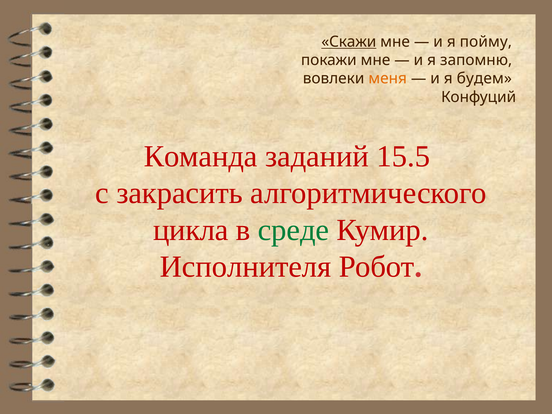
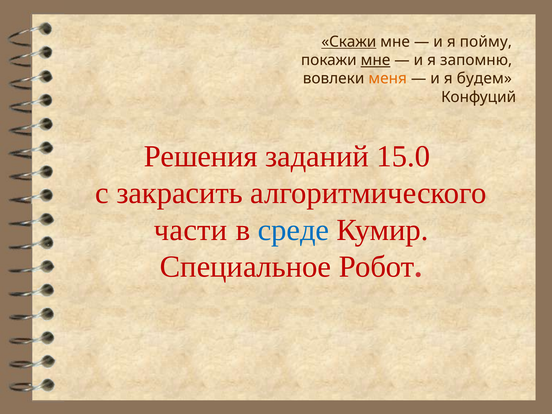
мне at (375, 60) underline: none -> present
Команда: Команда -> Решения
15.5: 15.5 -> 15.0
цикла: цикла -> части
среде colour: green -> blue
Исполнителя: Исполнителя -> Специальное
